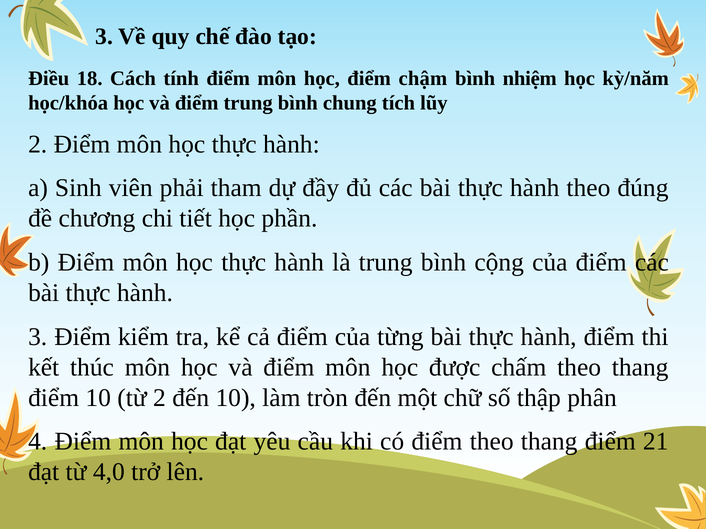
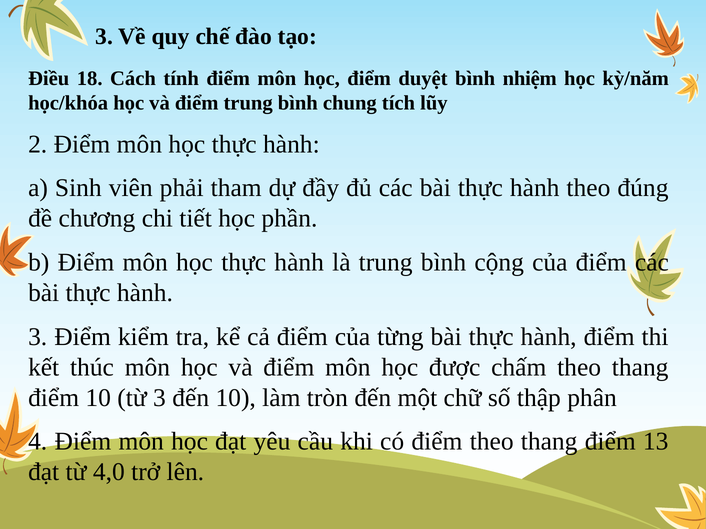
chậm: chậm -> duyệt
từ 2: 2 -> 3
21: 21 -> 13
